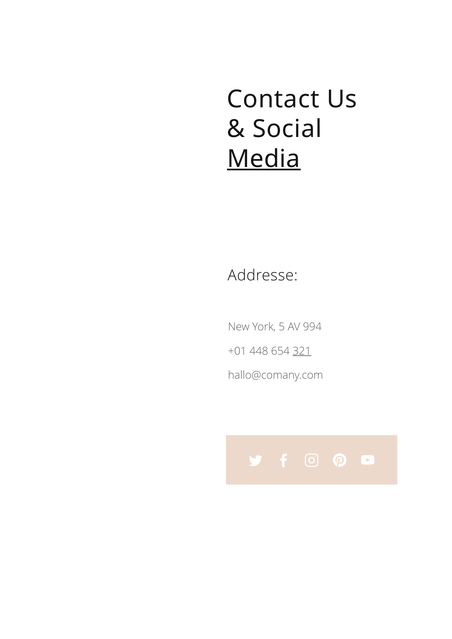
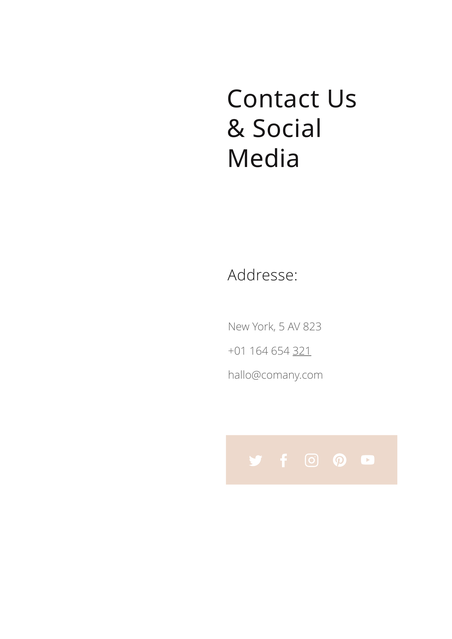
Media underline: present -> none
994: 994 -> 823
448: 448 -> 164
